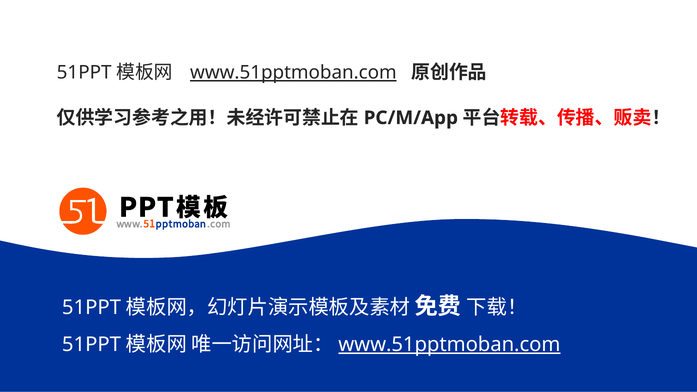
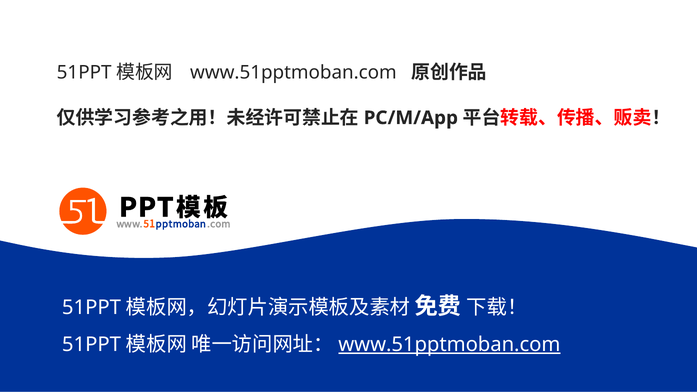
www.51pptmoban.com at (293, 73) underline: present -> none
